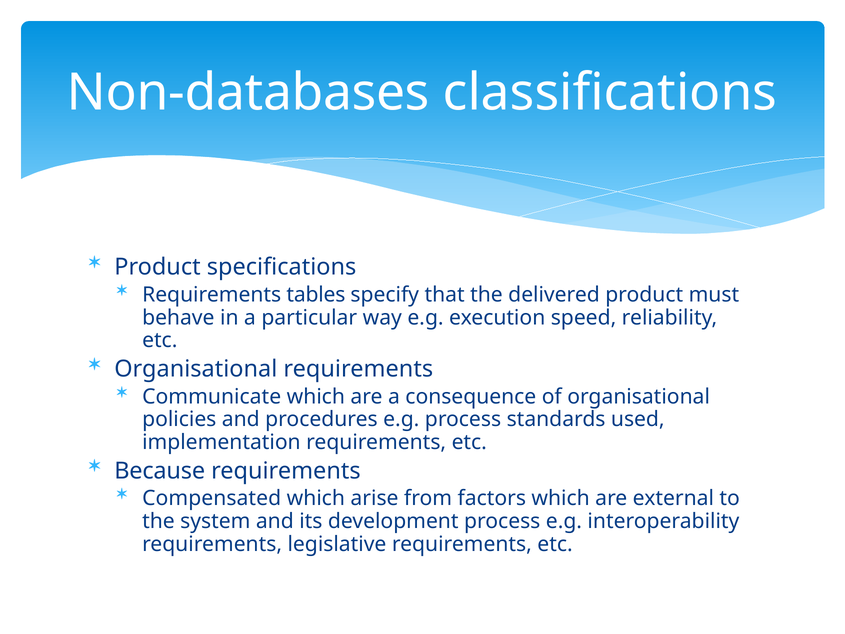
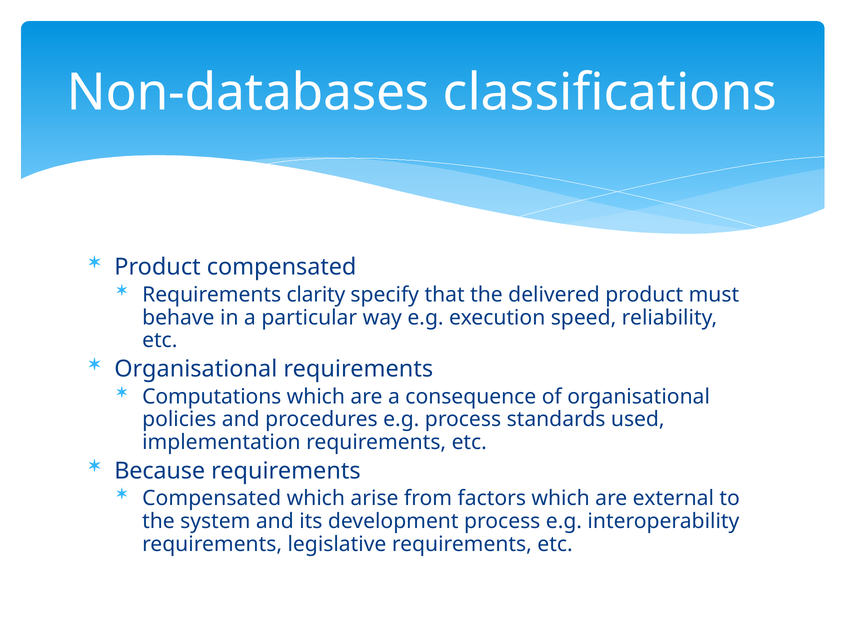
Product specifications: specifications -> compensated
tables: tables -> clarity
Communicate: Communicate -> Computations
